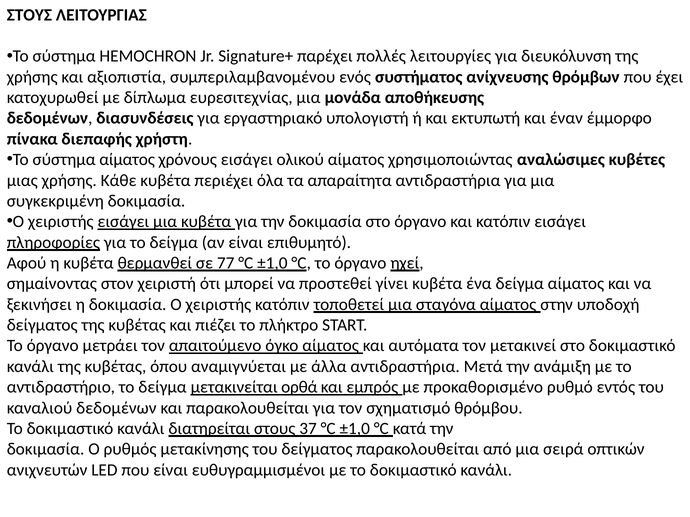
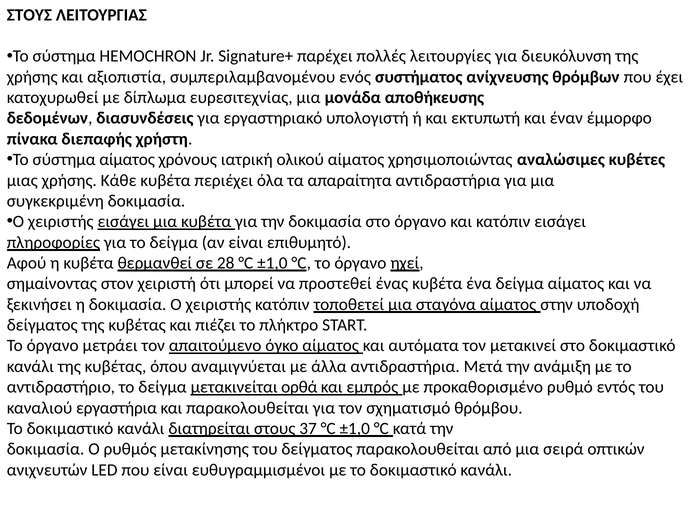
χρόνους εισάγει: εισάγει -> ιατρική
77: 77 -> 28
γίνει: γίνει -> ένας
καναλιού δεδοµένων: δεδοµένων -> εργαστήρια
